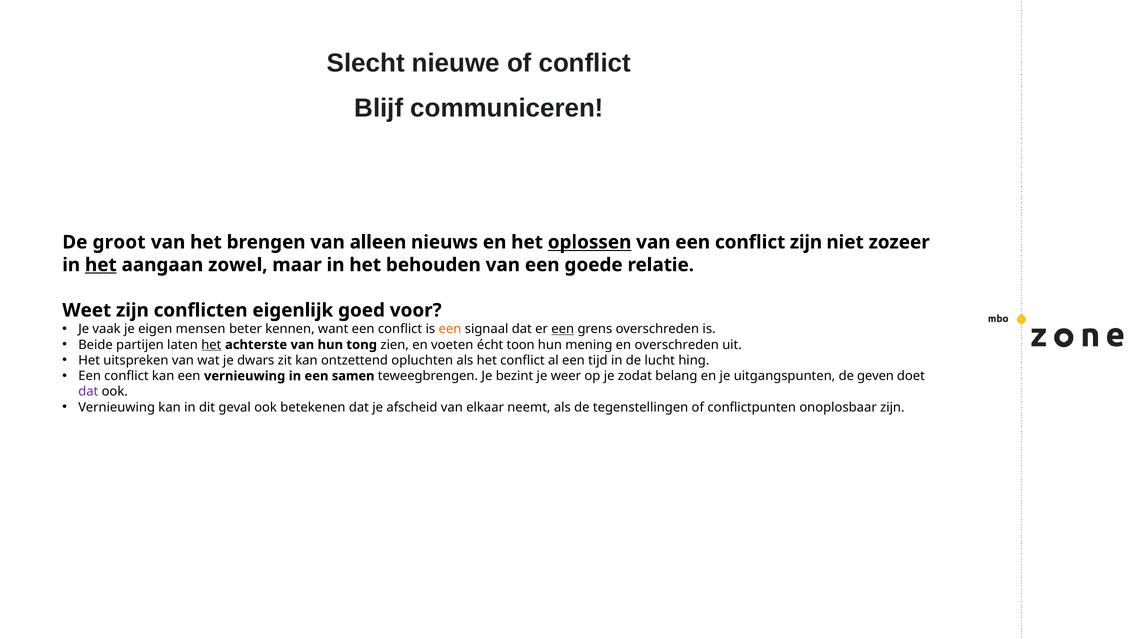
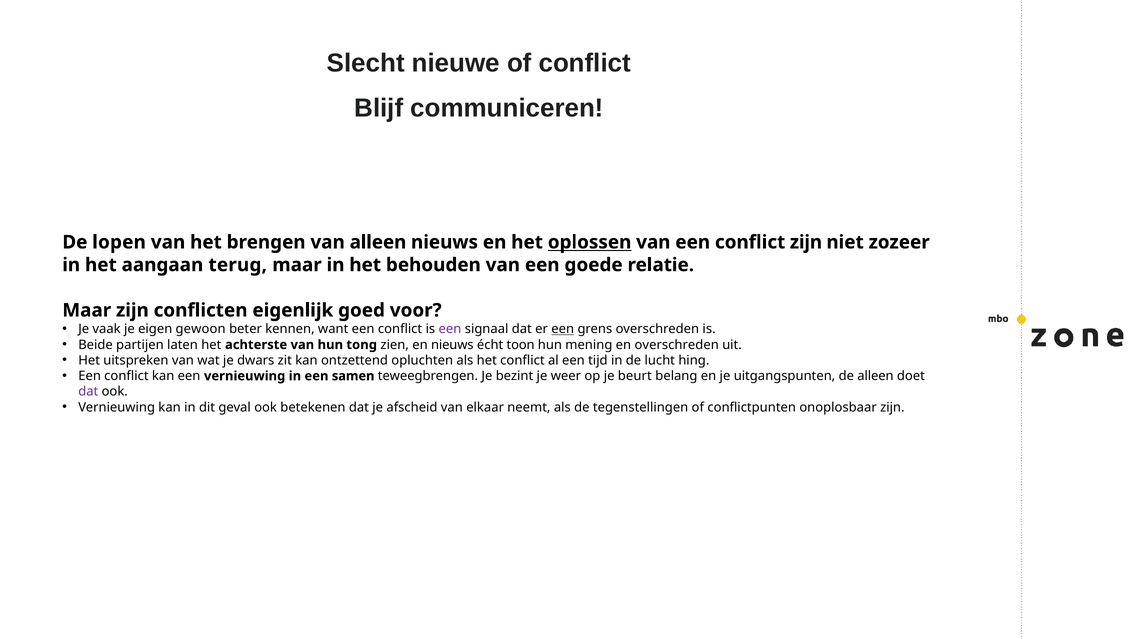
groot: groot -> lopen
het at (101, 265) underline: present -> none
zowel: zowel -> terug
Weet at (87, 310): Weet -> Maar
mensen: mensen -> gewoon
een at (450, 329) colour: orange -> purple
het at (211, 344) underline: present -> none
en voeten: voeten -> nieuws
zodat: zodat -> beurt
de geven: geven -> alleen
